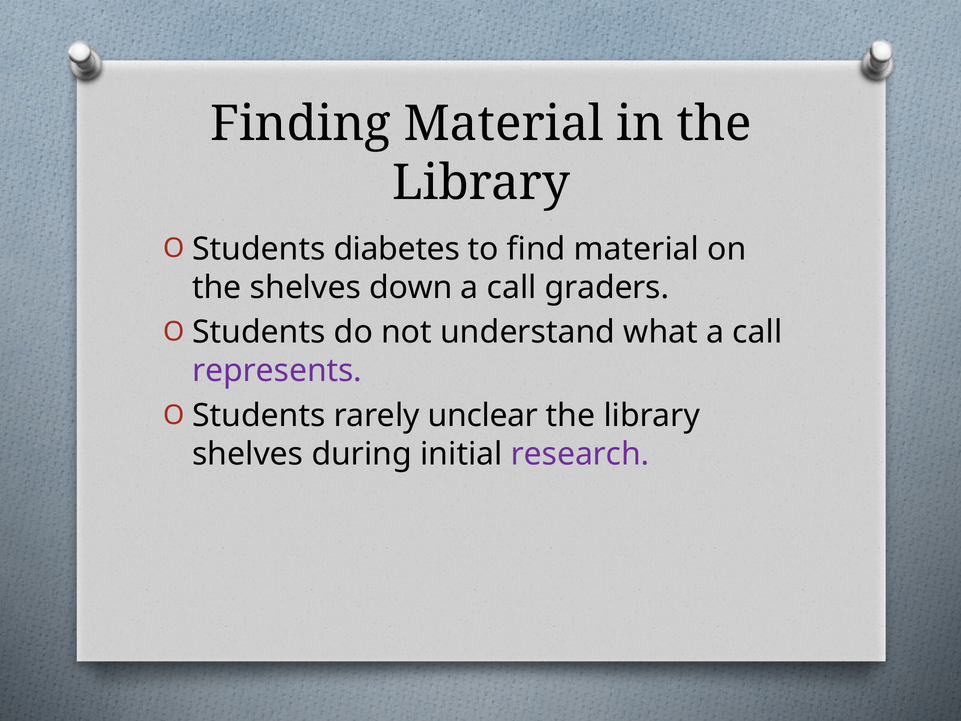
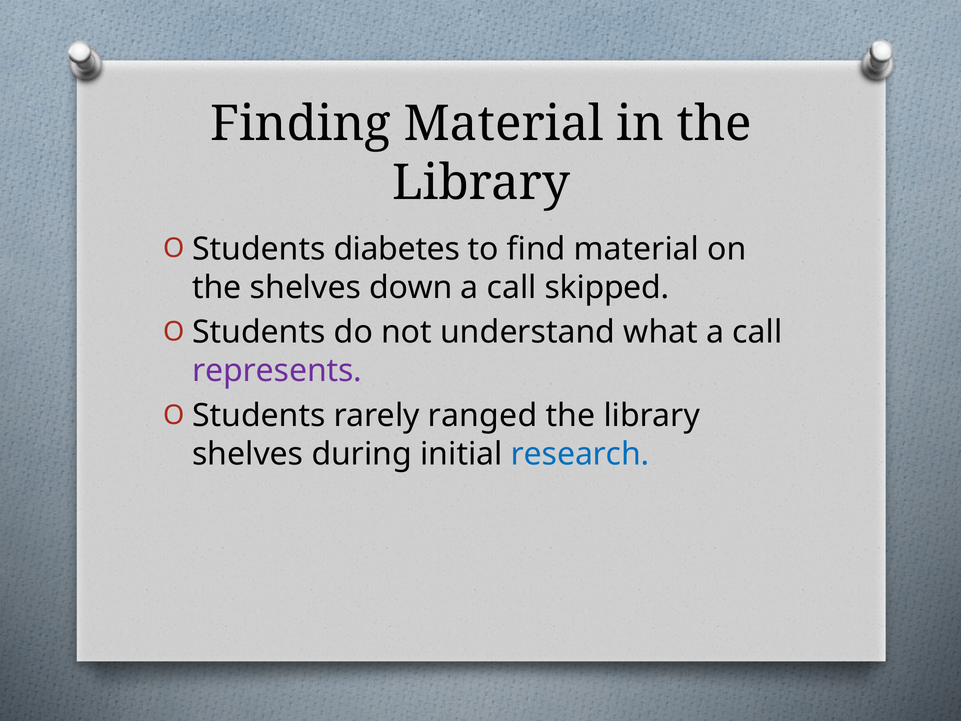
graders: graders -> skipped
unclear: unclear -> ranged
research colour: purple -> blue
